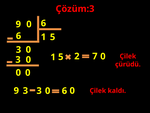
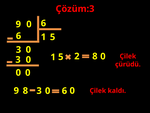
2 7: 7 -> 8
9 3: 3 -> 8
